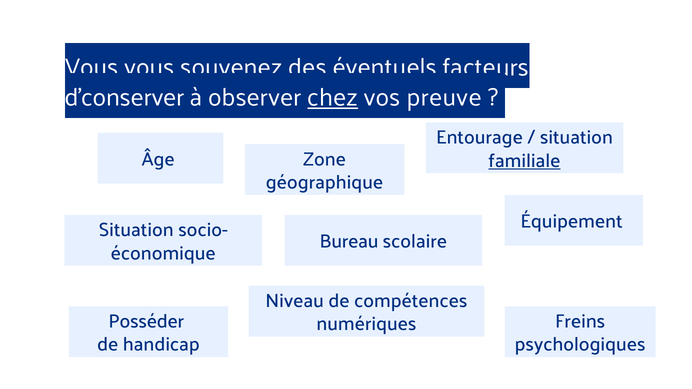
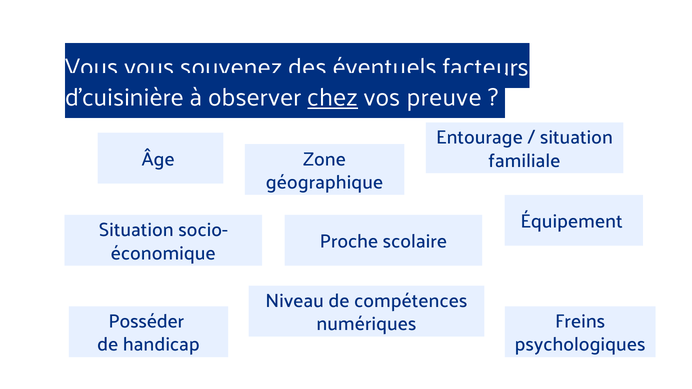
d’conserver: d’conserver -> d’cuisinière
familiale underline: present -> none
Bureau: Bureau -> Proche
